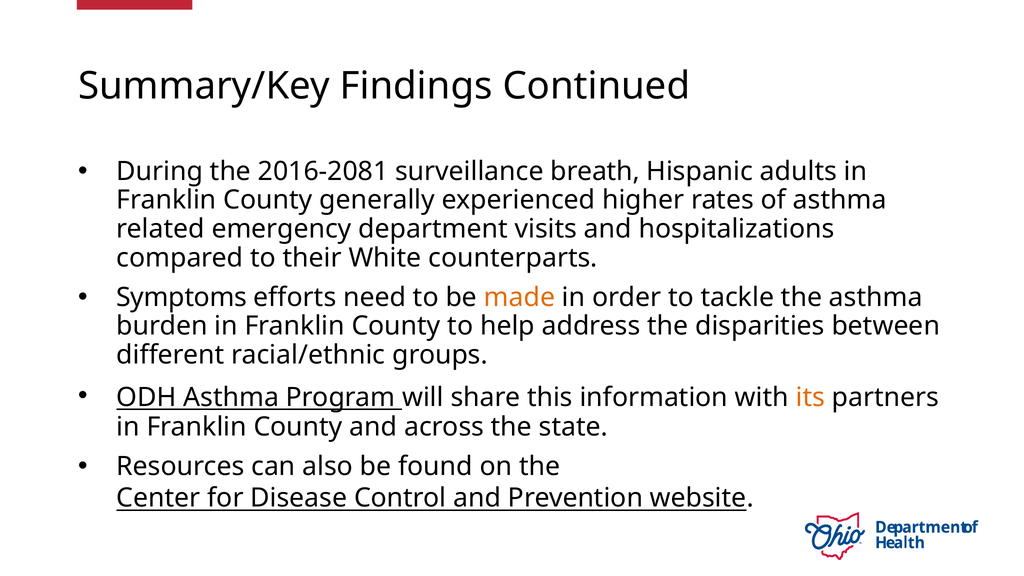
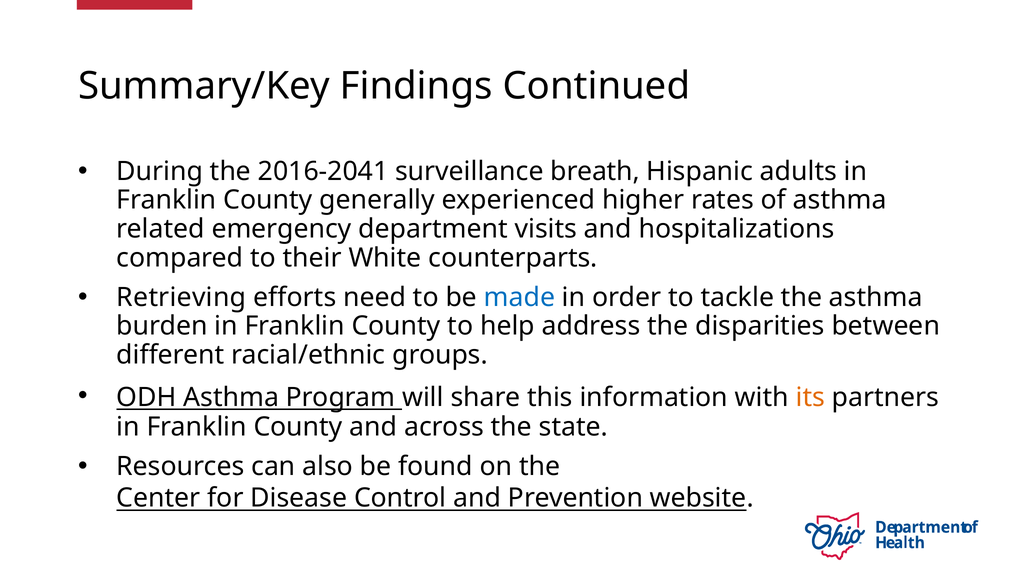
2016-2081: 2016-2081 -> 2016-2041
Symptoms: Symptoms -> Retrieving
made colour: orange -> blue
